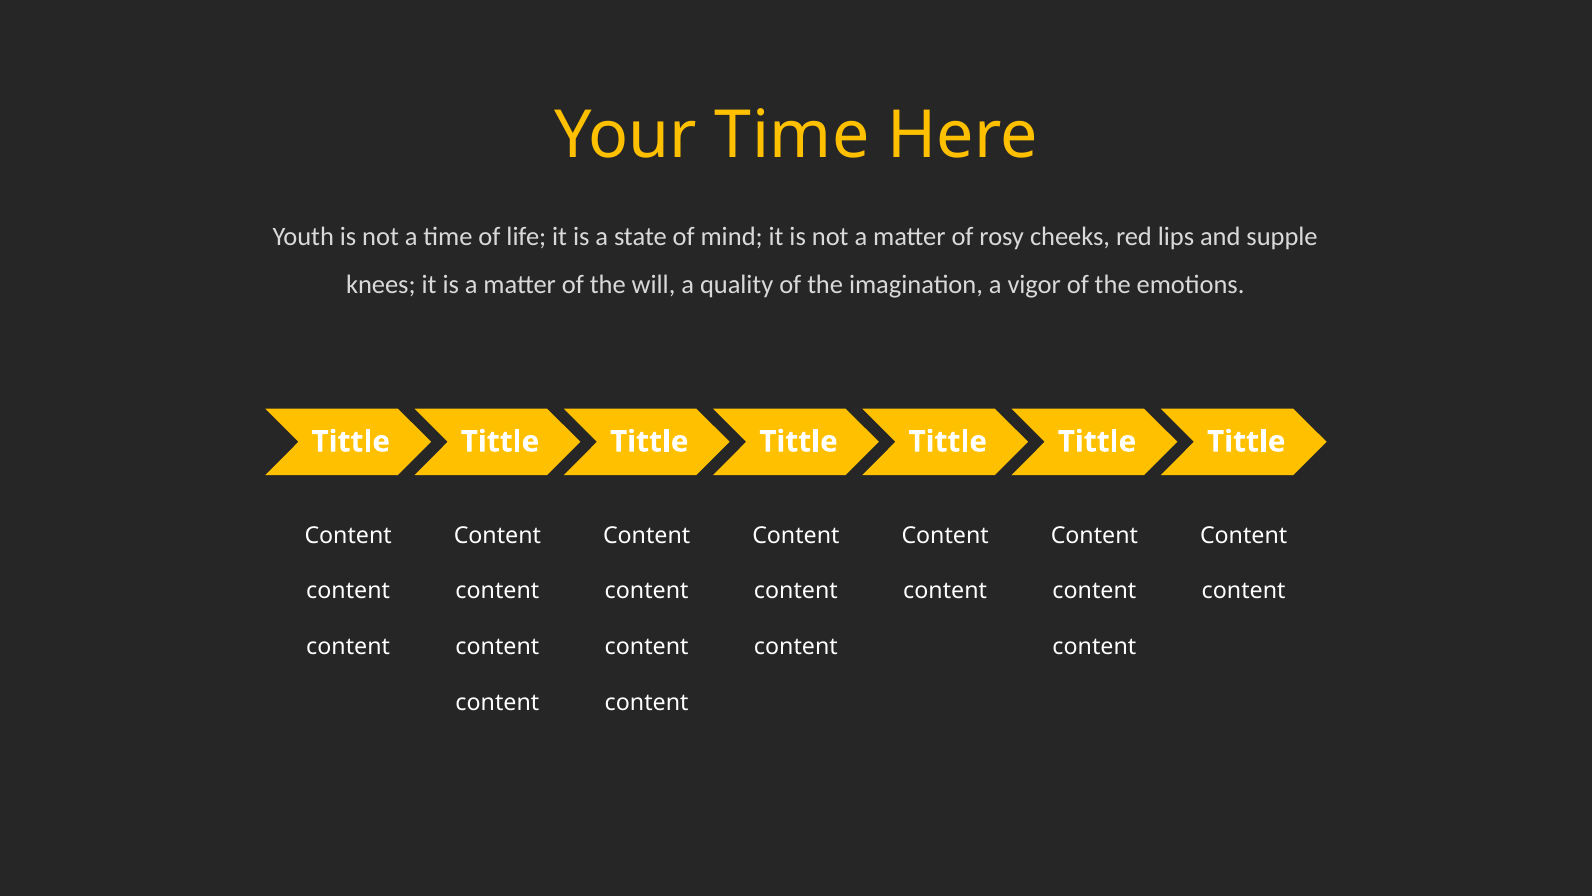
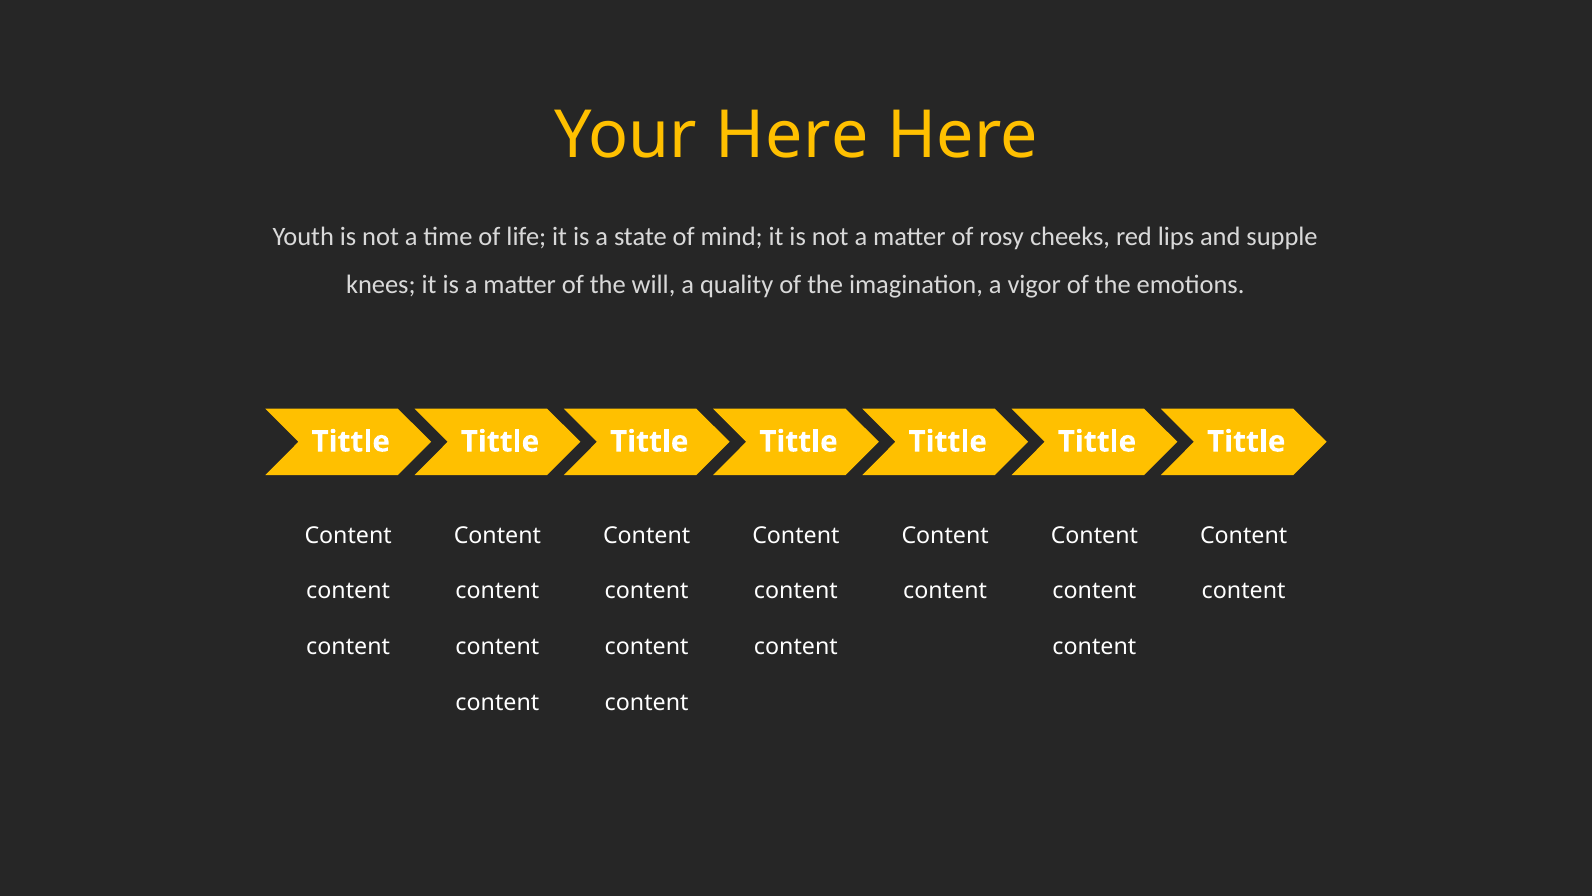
Your Time: Time -> Here
